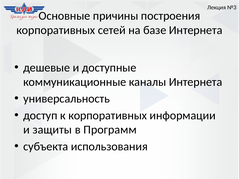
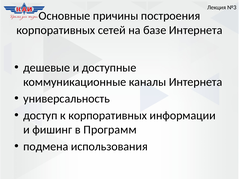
защиты: защиты -> фишинг
субъекта: субъекта -> подмена
